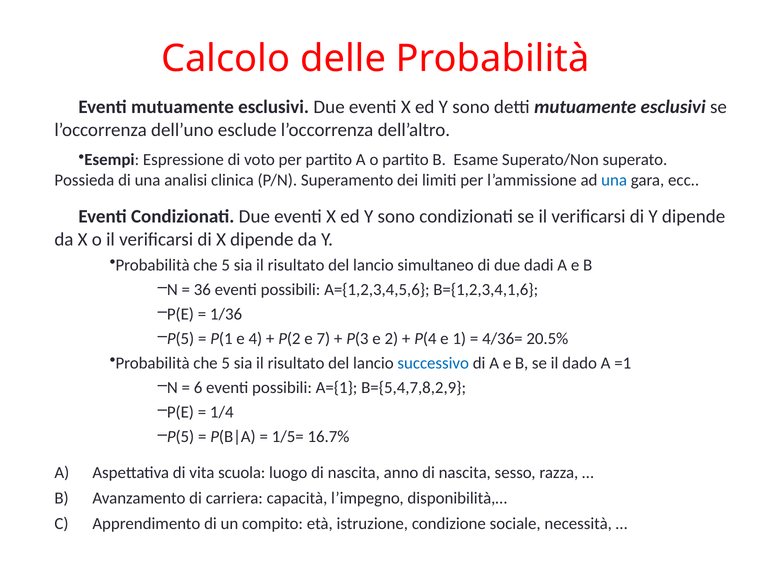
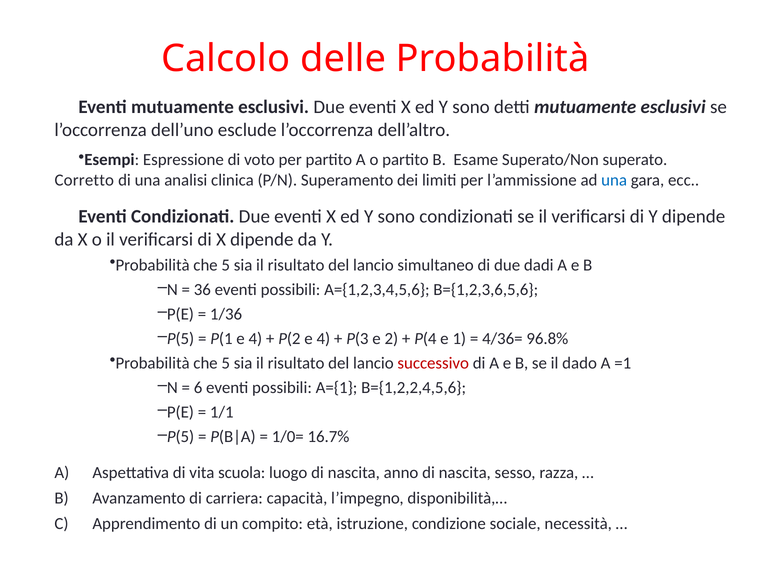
Possieda: Possieda -> Corretto
B={1,2,3,4,1,6: B={1,2,3,4,1,6 -> B={1,2,3,6,5,6
P(2 e 7: 7 -> 4
20.5%: 20.5% -> 96.8%
successivo colour: blue -> red
B={5,4,7,8,2,9: B={5,4,7,8,2,9 -> B={1,2,2,4,5,6
1/4: 1/4 -> 1/1
1/5=: 1/5= -> 1/0=
